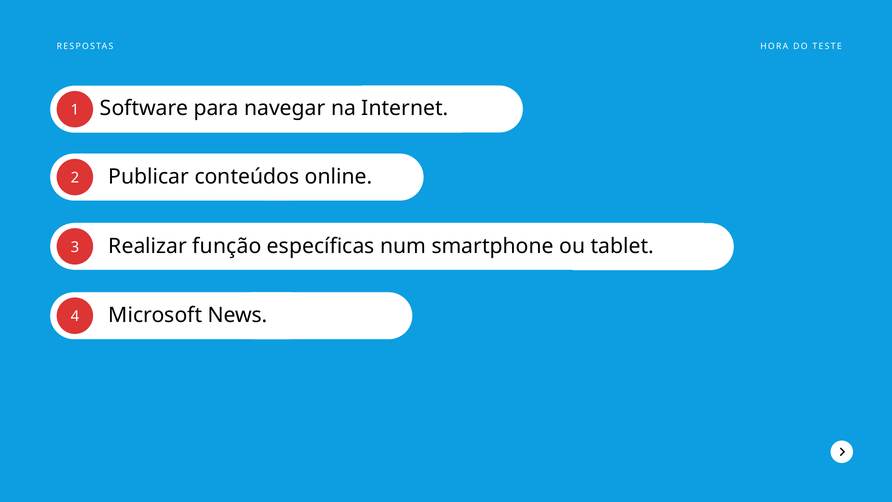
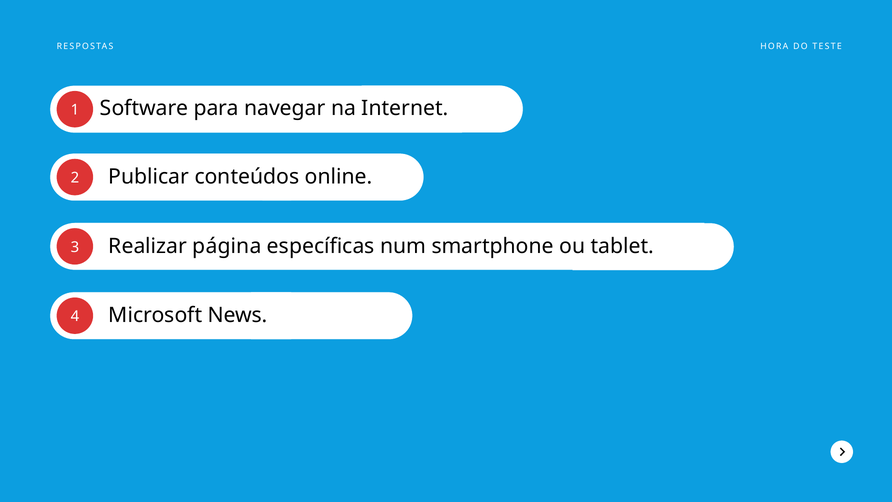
função: função -> página
